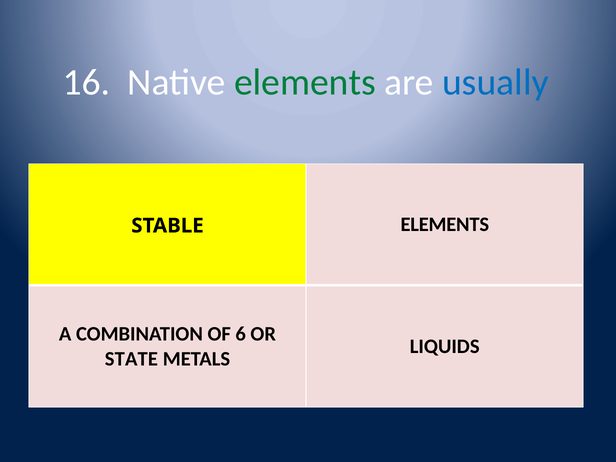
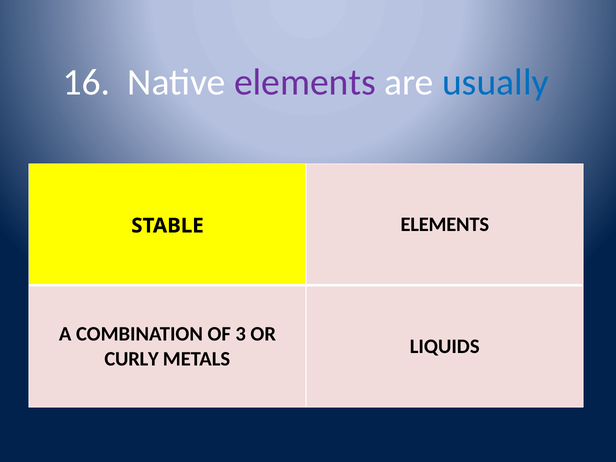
elements at (305, 82) colour: green -> purple
6: 6 -> 3
STATE: STATE -> CURLY
